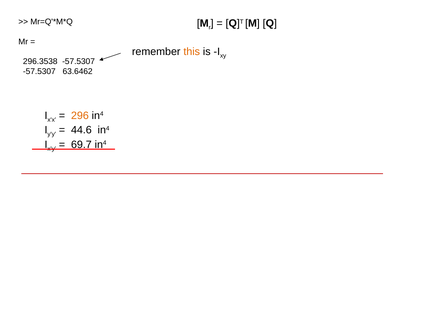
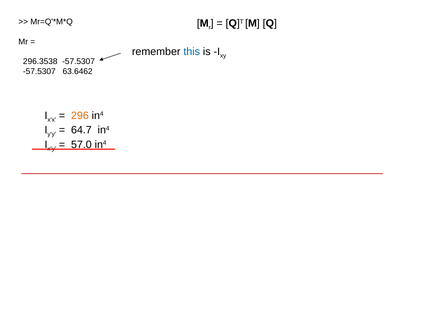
this colour: orange -> blue
44.6: 44.6 -> 64.7
69.7: 69.7 -> 57.0
